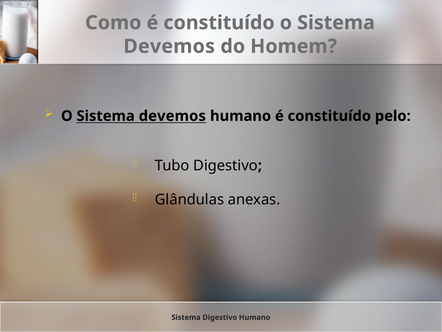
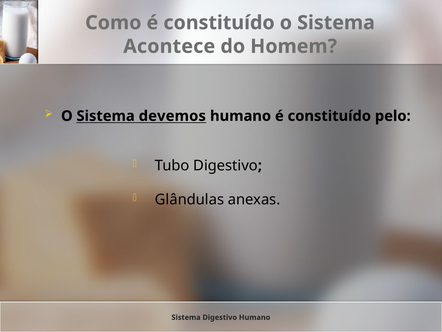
Devemos at (169, 46): Devemos -> Acontece
